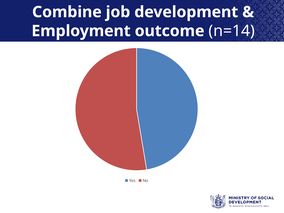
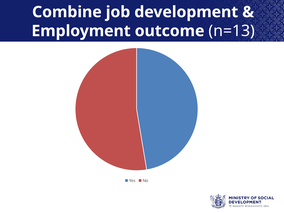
n=14: n=14 -> n=13
